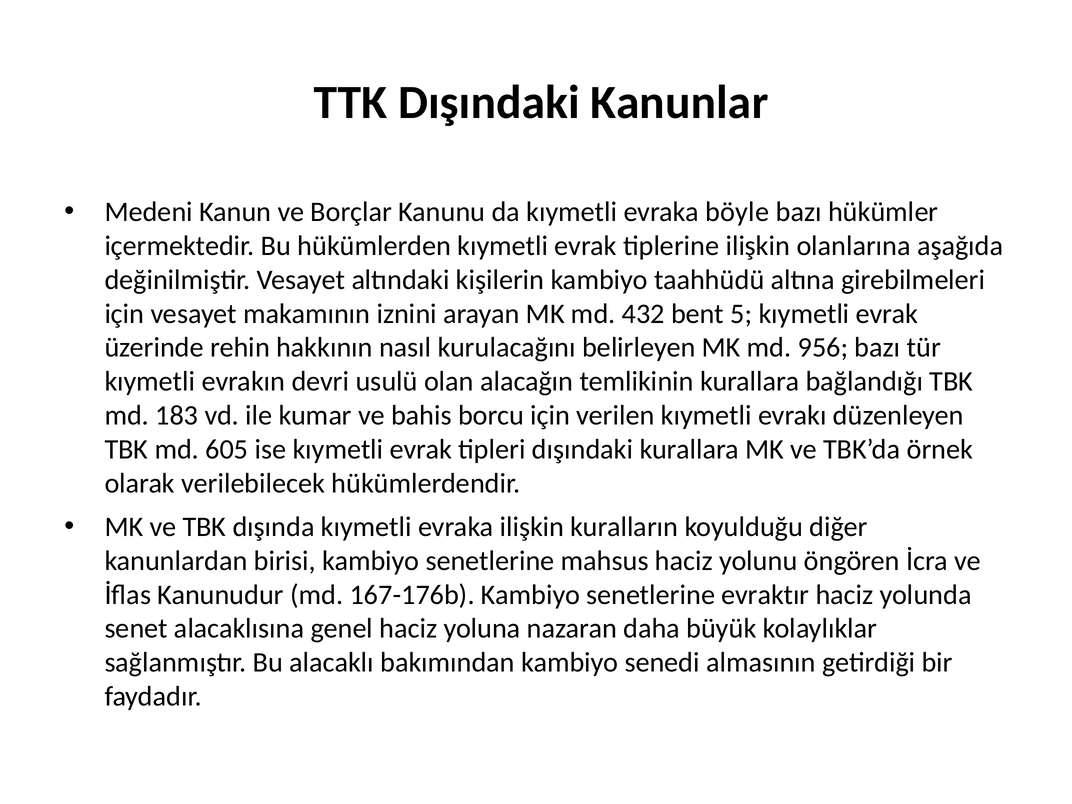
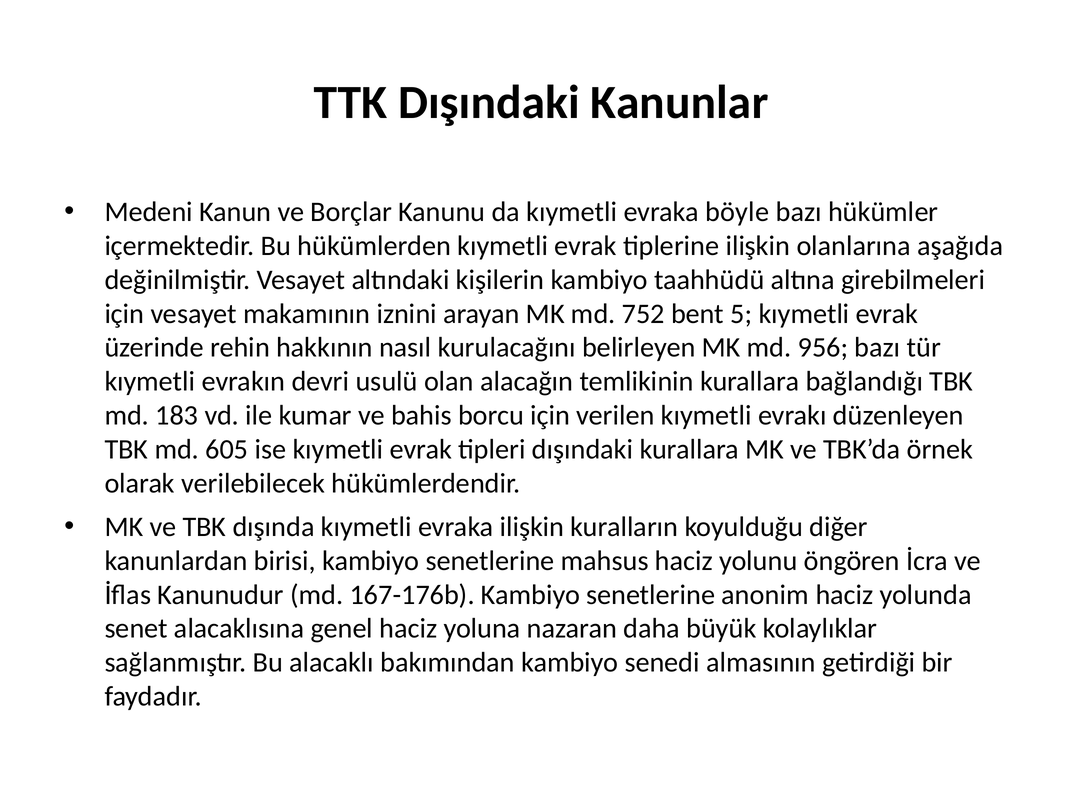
432: 432 -> 752
evraktır: evraktır -> anonim
